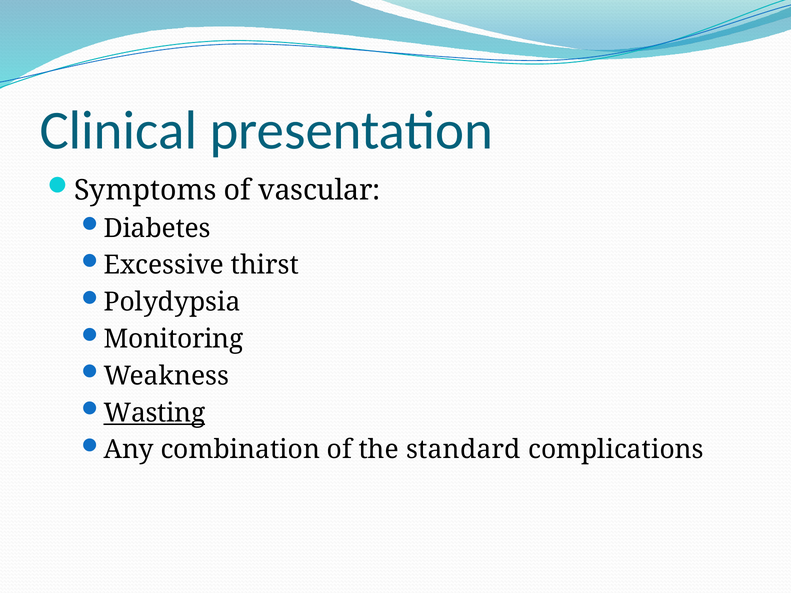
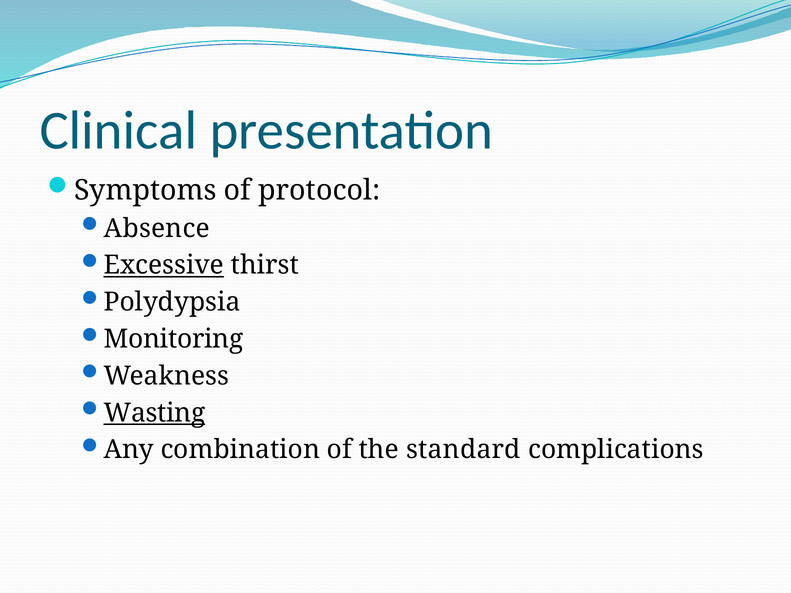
vascular: vascular -> protocol
Diabetes: Diabetes -> Absence
Excessive underline: none -> present
